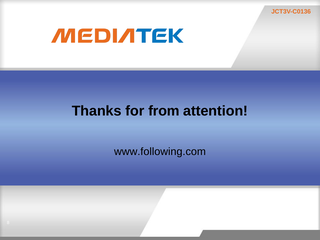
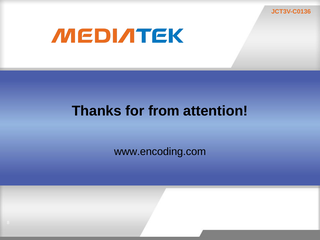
www.following.com: www.following.com -> www.encoding.com
